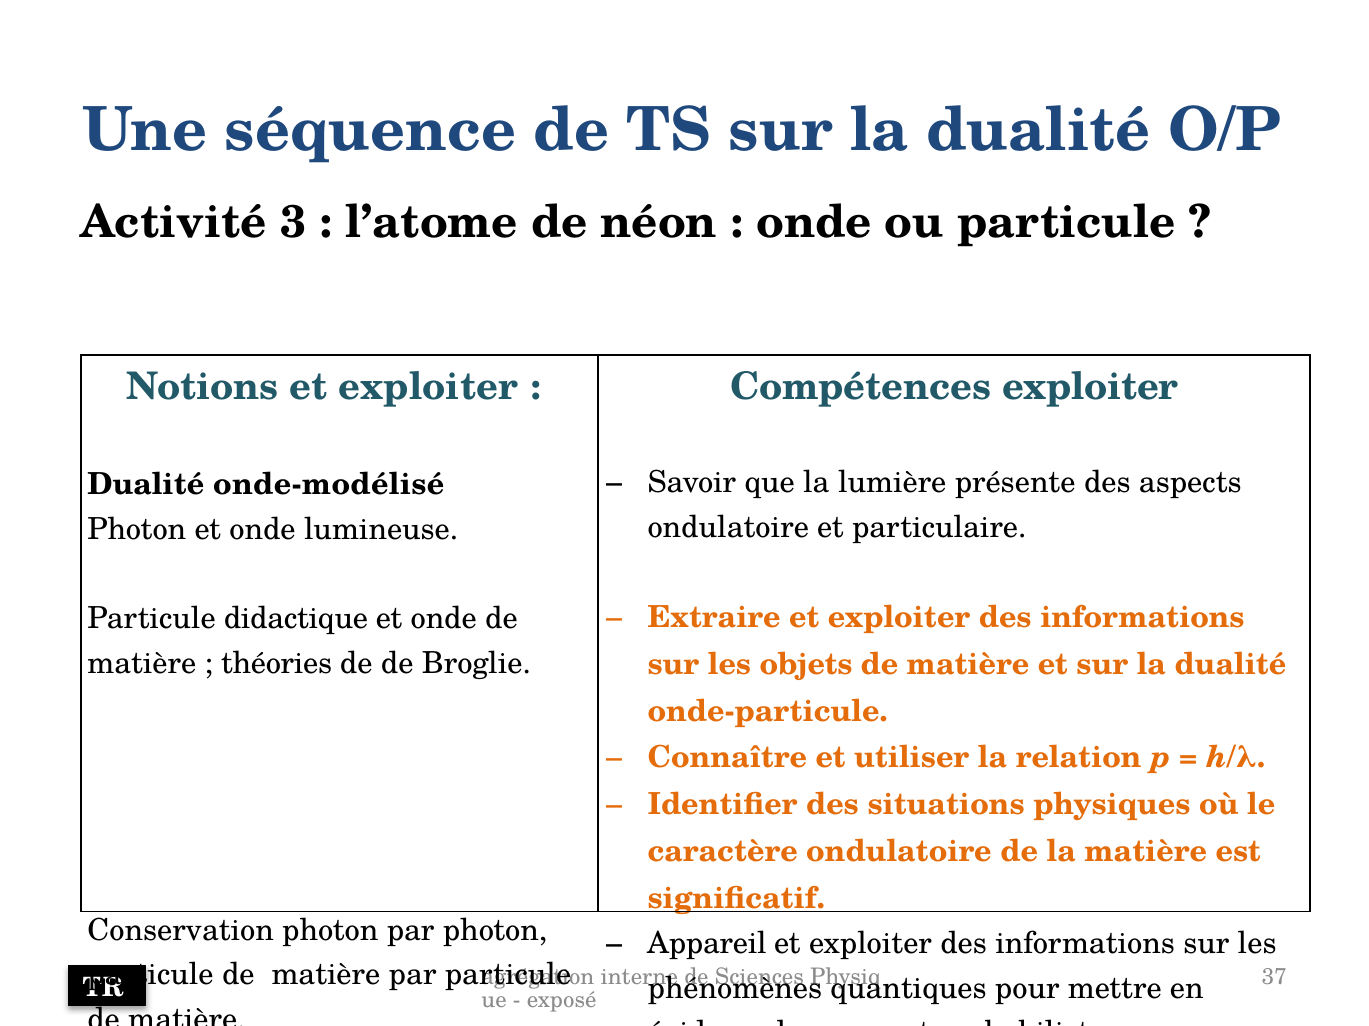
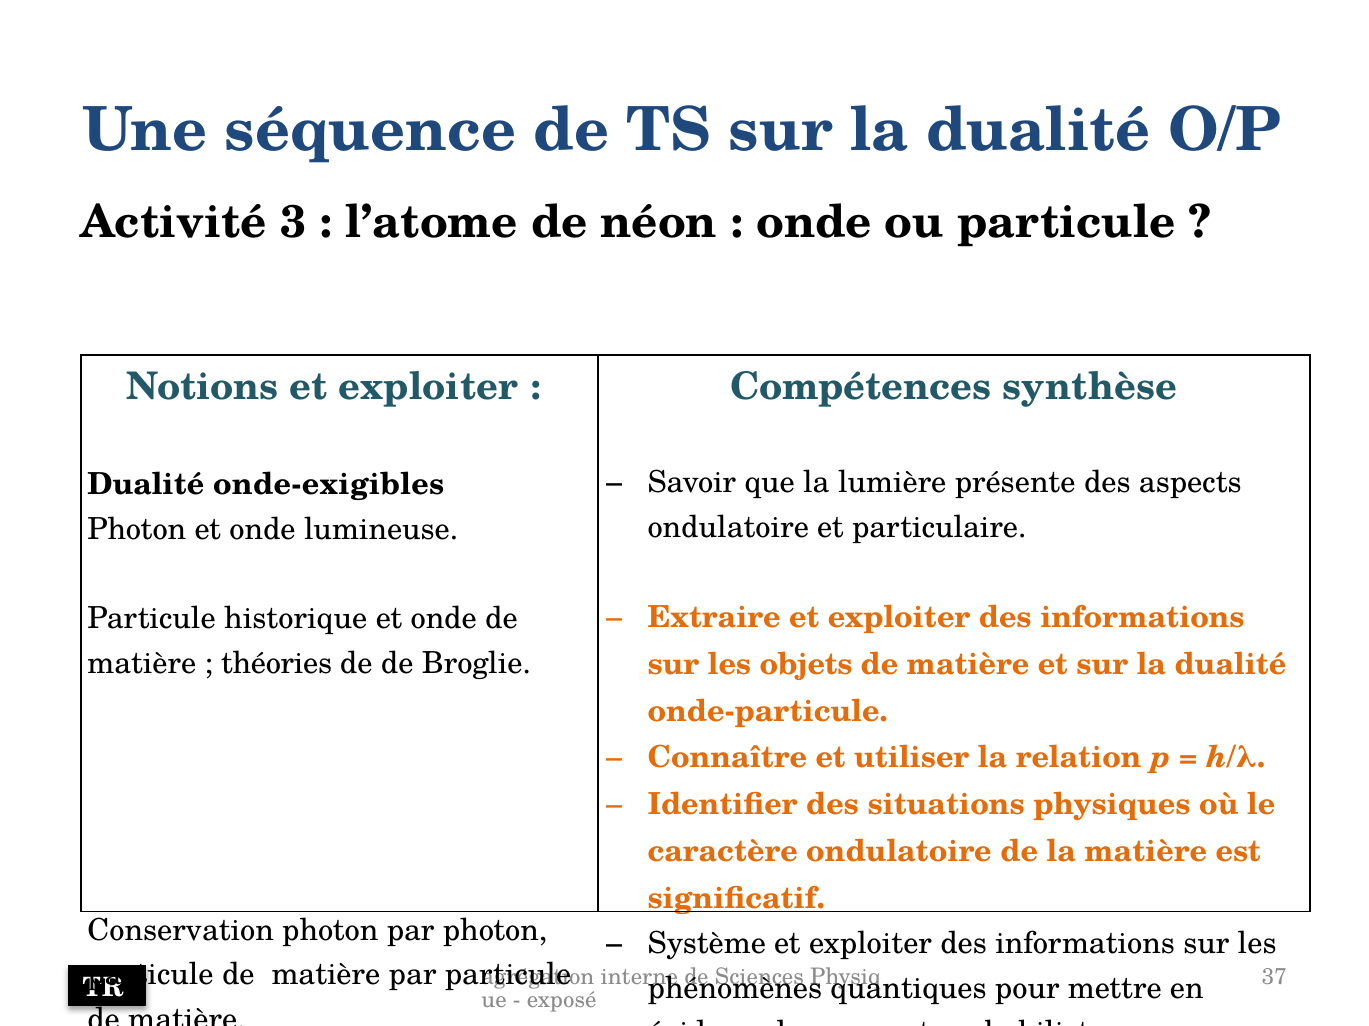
Compétences exploiter: exploiter -> synthèse
onde-modélisé: onde-modélisé -> onde-exigibles
didactique: didactique -> historique
Appareil: Appareil -> Système
